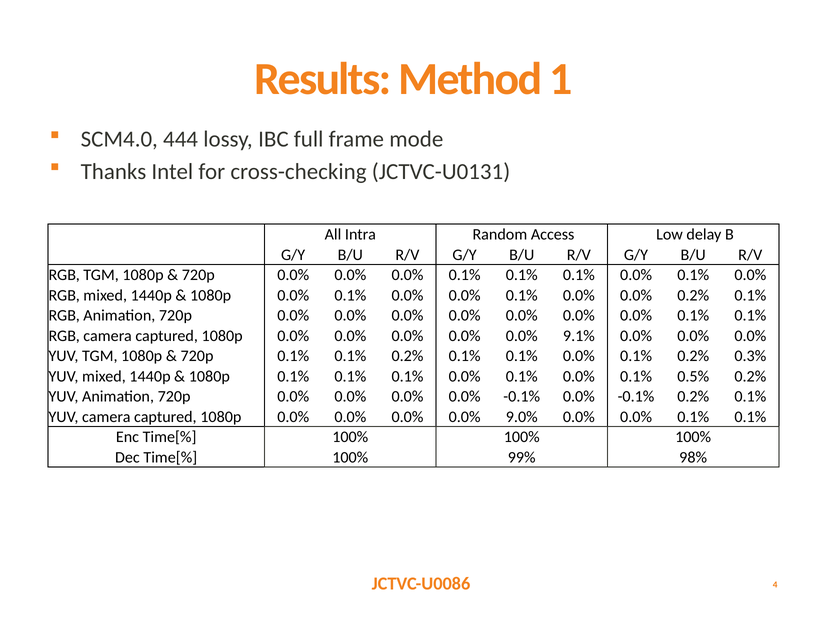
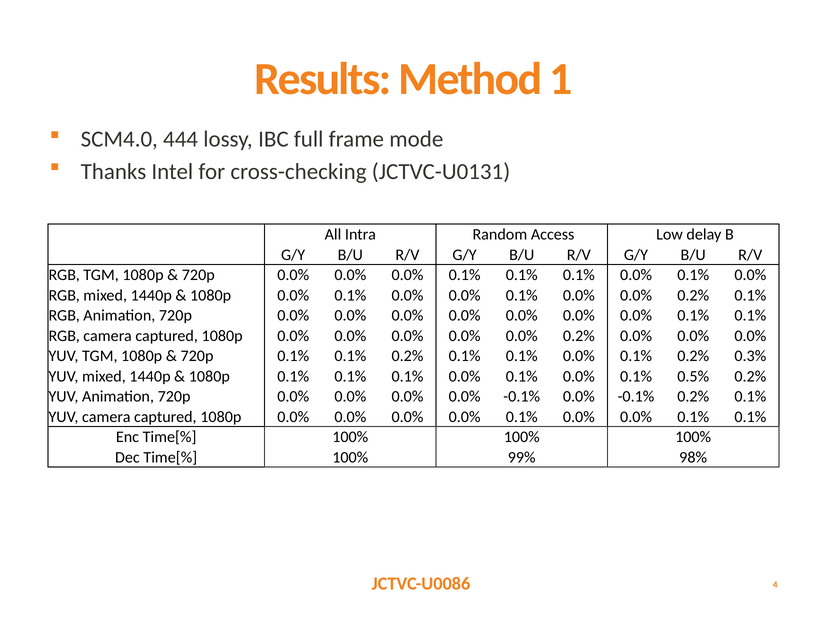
0.0% 0.0% 0.0% 9.1%: 9.1% -> 0.2%
9.0% at (522, 417): 9.0% -> 0.1%
